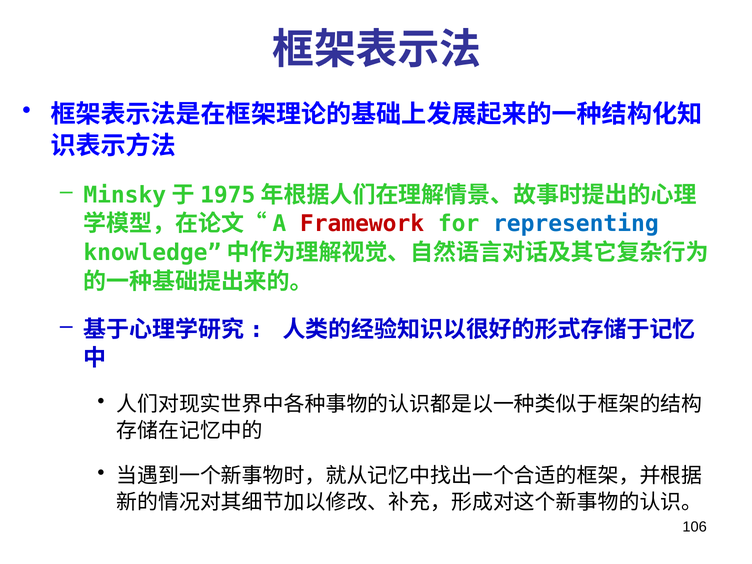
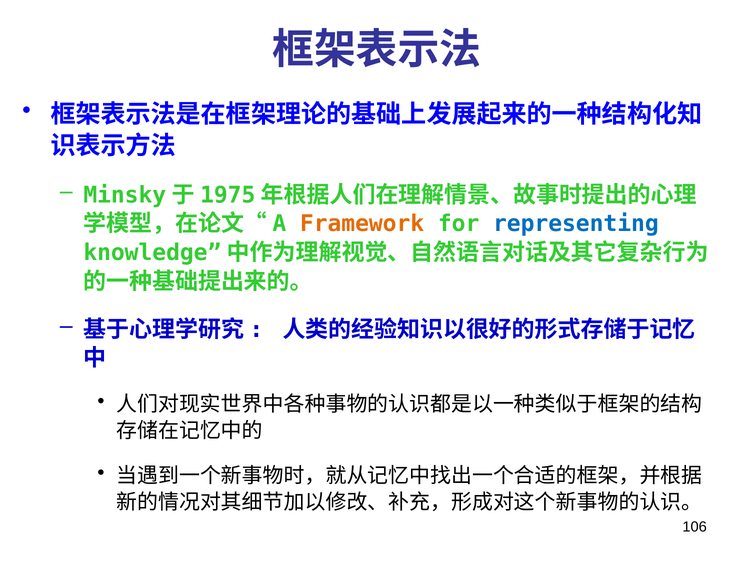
Framework colour: red -> orange
